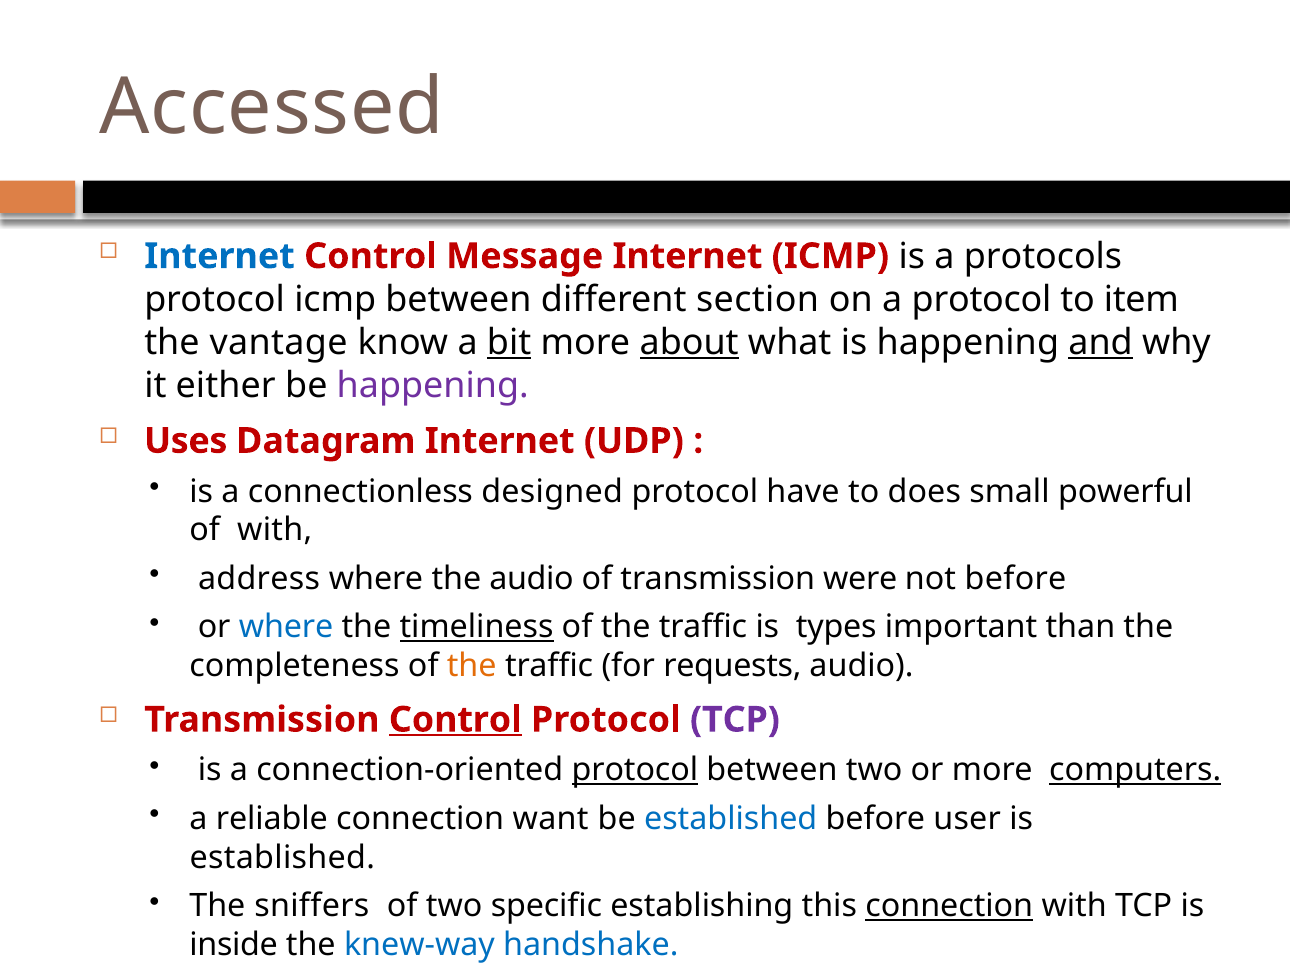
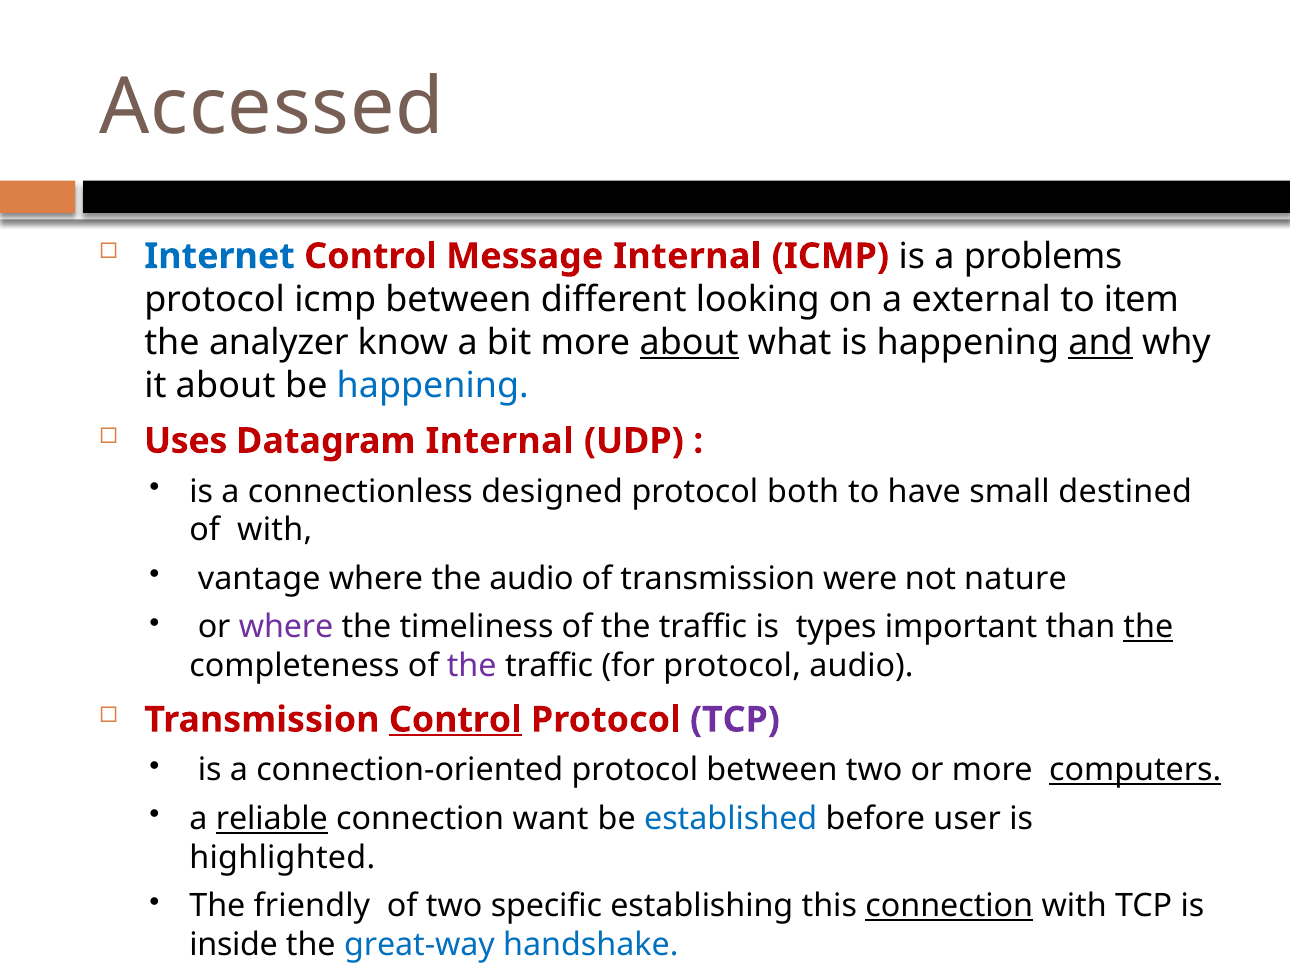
Message Internet: Internet -> Internal
protocols: protocols -> problems
section: section -> looking
a protocol: protocol -> external
vantage: vantage -> analyzer
bit underline: present -> none
it either: either -> about
happening at (433, 385) colour: purple -> blue
Datagram Internet: Internet -> Internal
have: have -> both
does: does -> have
powerful: powerful -> destined
address: address -> vantage
not before: before -> nature
where at (286, 627) colour: blue -> purple
timeliness underline: present -> none
the at (1148, 627) underline: none -> present
the at (472, 666) colour: orange -> purple
for requests: requests -> protocol
protocol at (635, 770) underline: present -> none
reliable underline: none -> present
established at (282, 857): established -> highlighted
sniffers: sniffers -> friendly
knew-way: knew-way -> great-way
